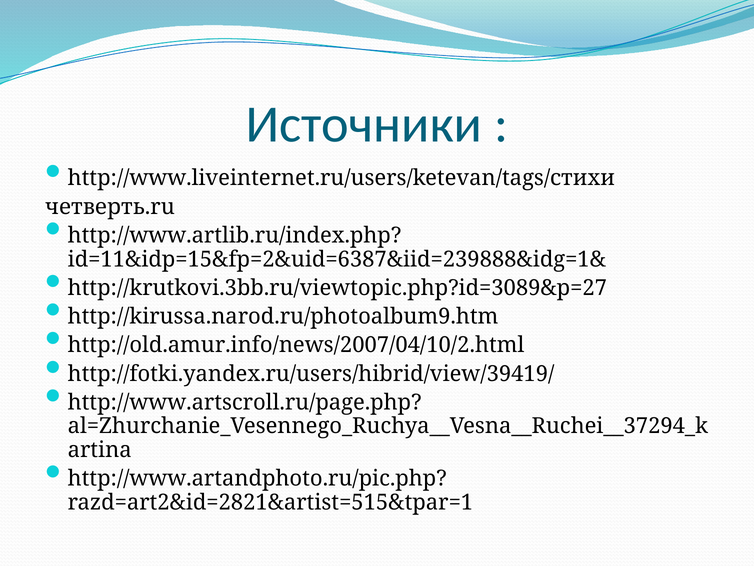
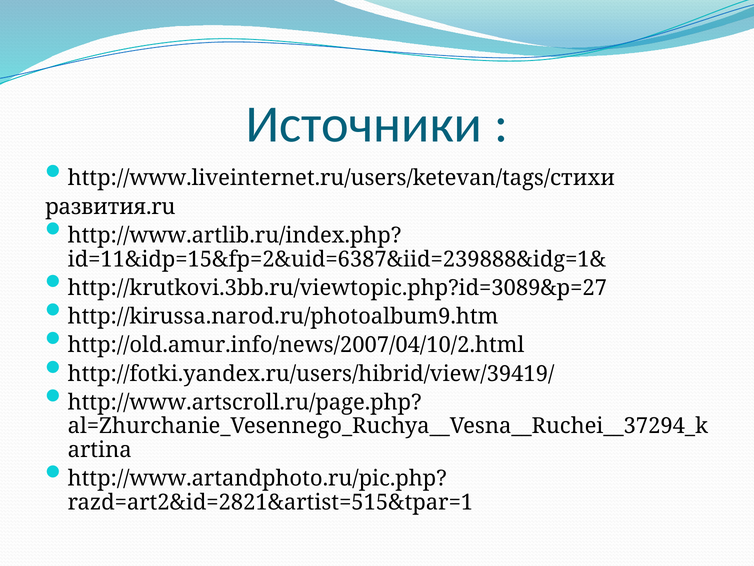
четверть.ru: четверть.ru -> развития.ru
